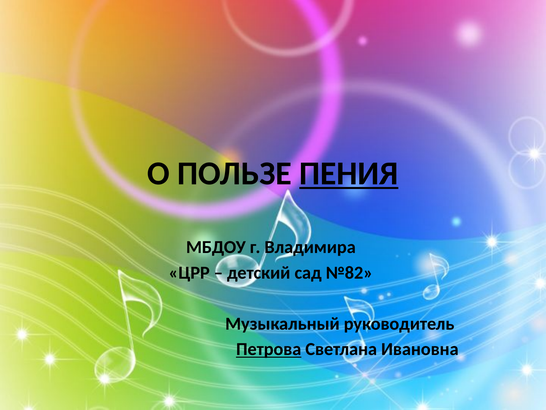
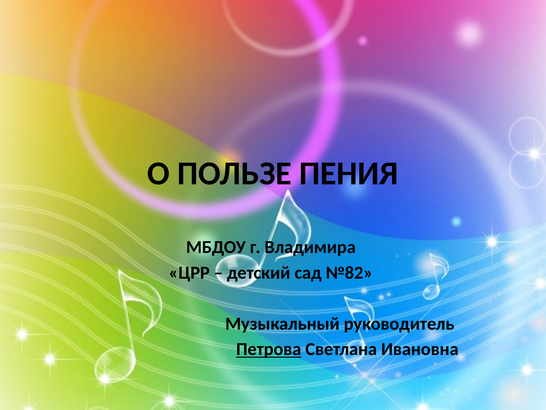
ПЕНИЯ underline: present -> none
